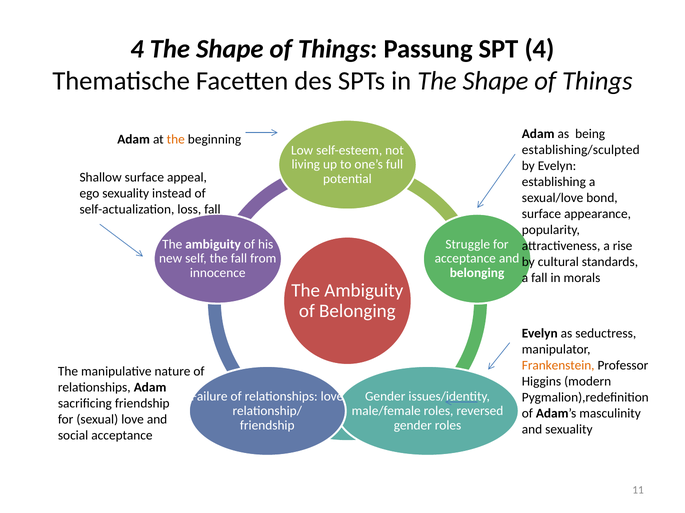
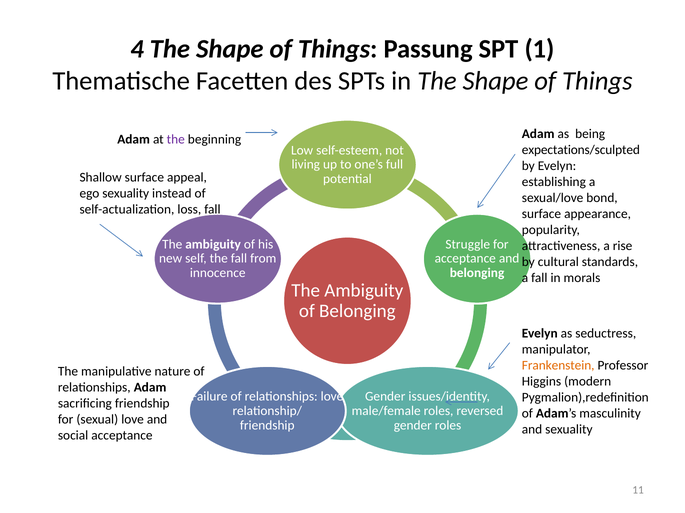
SPT 4: 4 -> 1
the at (176, 140) colour: orange -> purple
establishing/sculpted: establishing/sculpted -> expectations/sculpted
